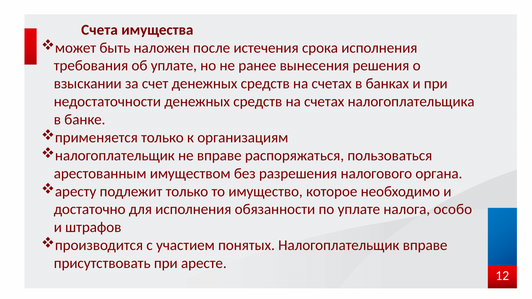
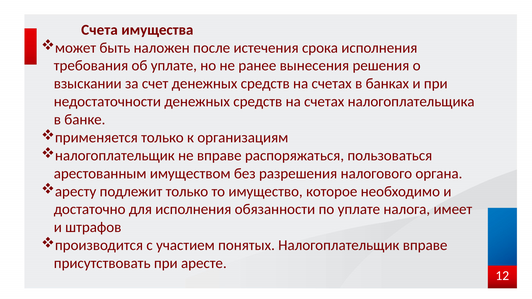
особо: особо -> имеет
